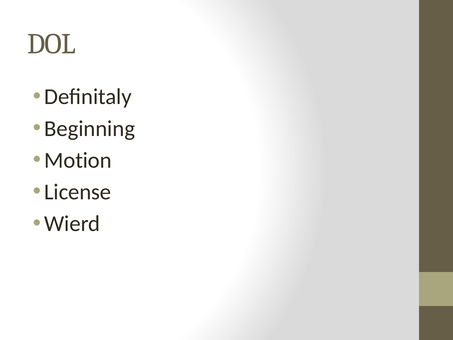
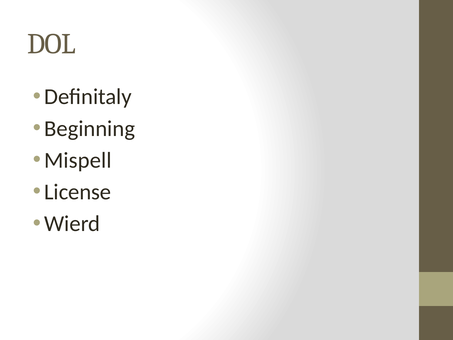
Motion: Motion -> Mispell
